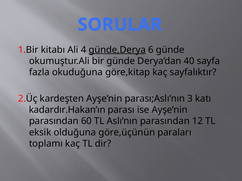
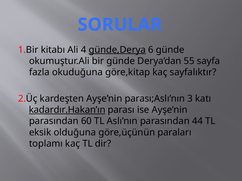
40: 40 -> 55
kadardır.Hakan’ın underline: none -> present
12: 12 -> 44
